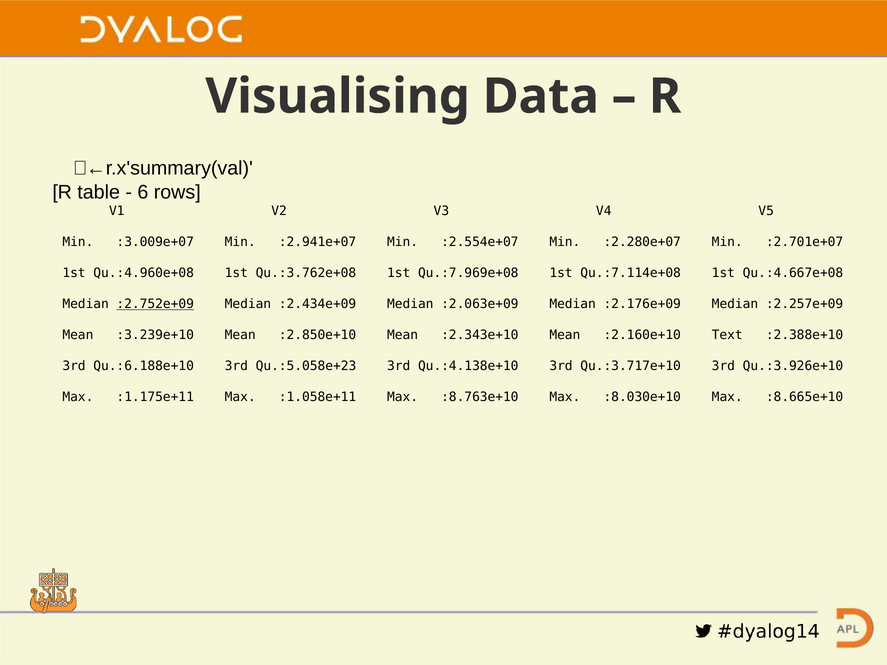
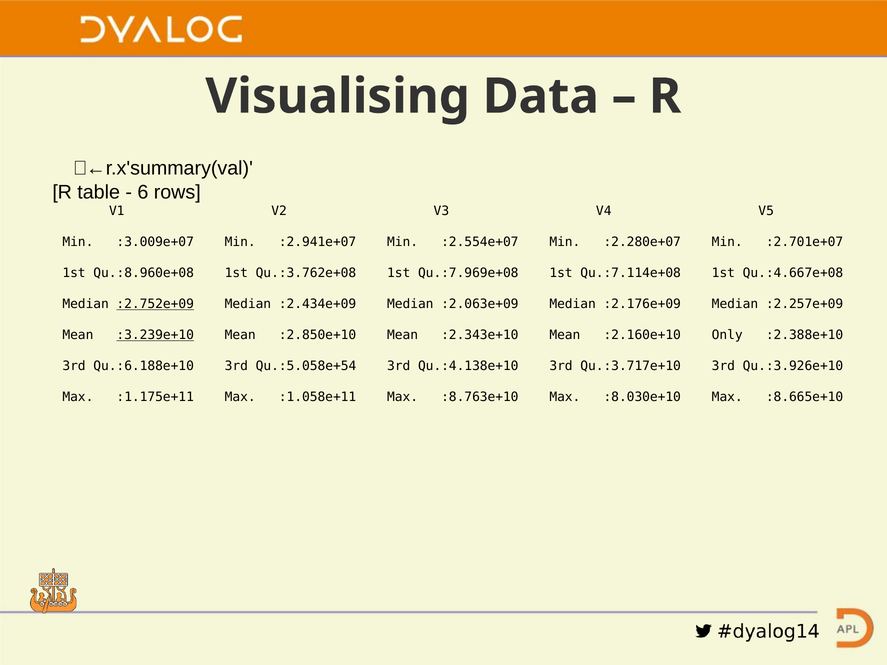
Qu.:4.960e+08: Qu.:4.960e+08 -> Qu.:8.960e+08
:3.239e+10 underline: none -> present
Text: Text -> Only
Qu.:5.058e+23: Qu.:5.058e+23 -> Qu.:5.058e+54
